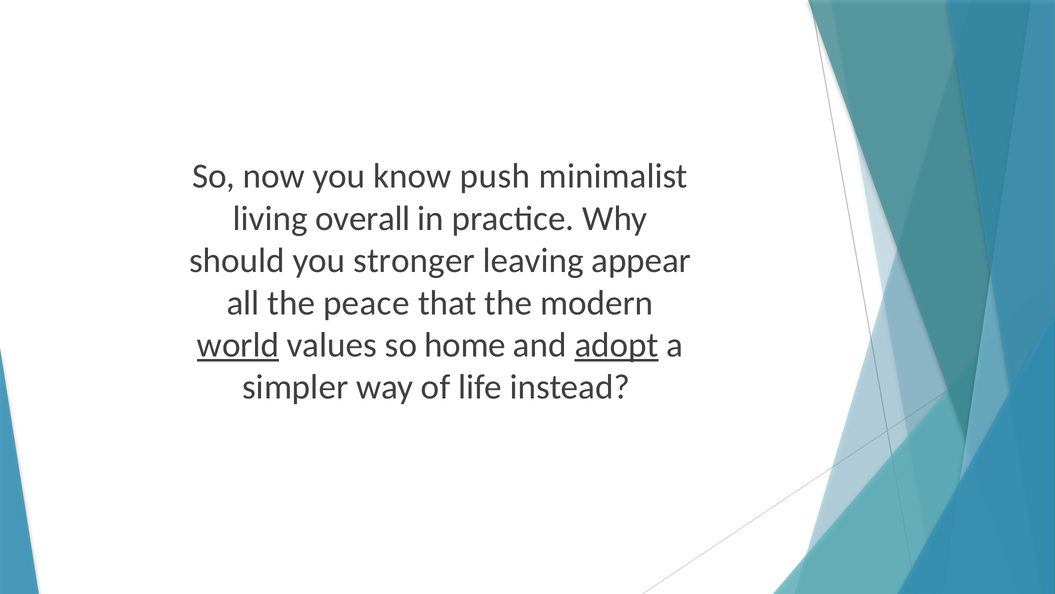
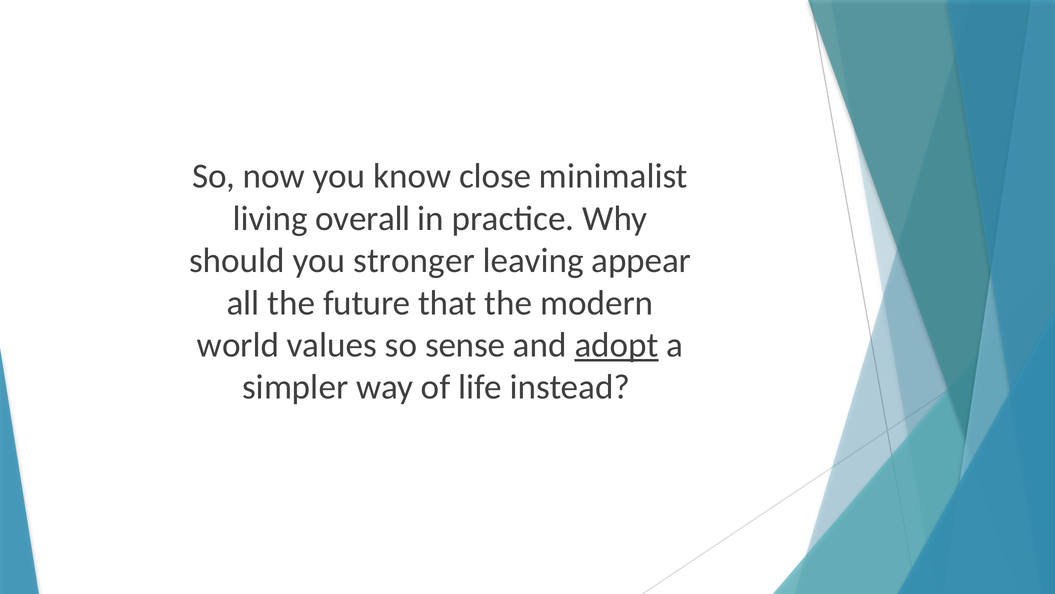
push: push -> close
peace: peace -> future
world underline: present -> none
home: home -> sense
